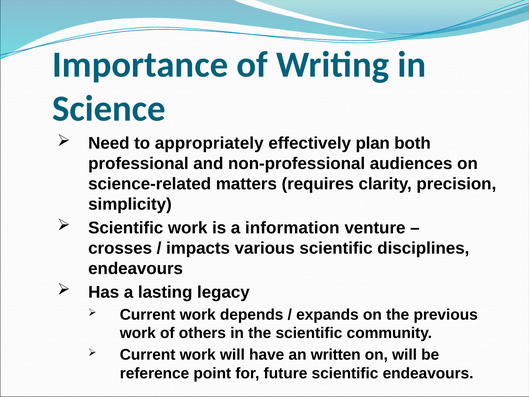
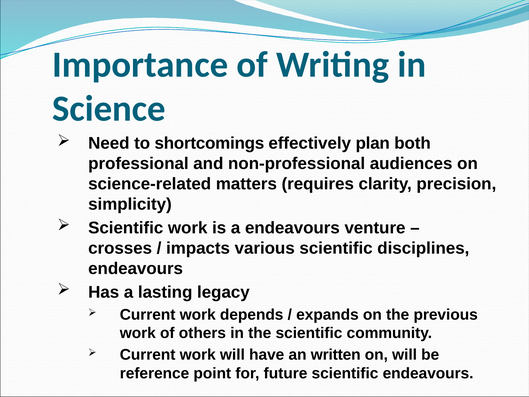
appropriately: appropriately -> shortcomings
a information: information -> endeavours
